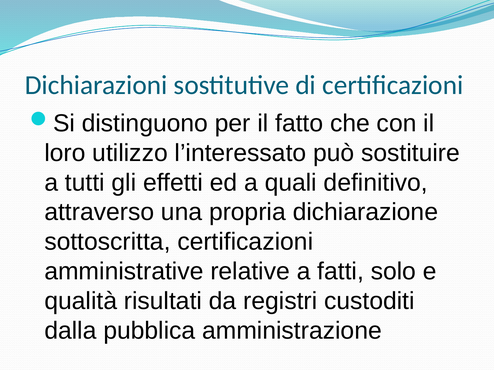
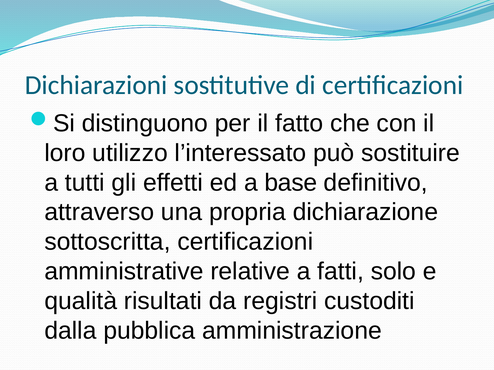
quali: quali -> base
